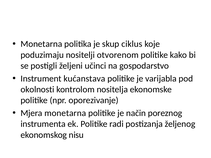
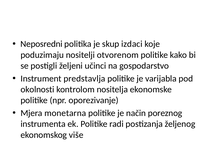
Monetarna at (41, 44): Monetarna -> Neposredni
ciklus: ciklus -> izdaci
kućanstava: kućanstava -> predstavlja
nisu: nisu -> više
